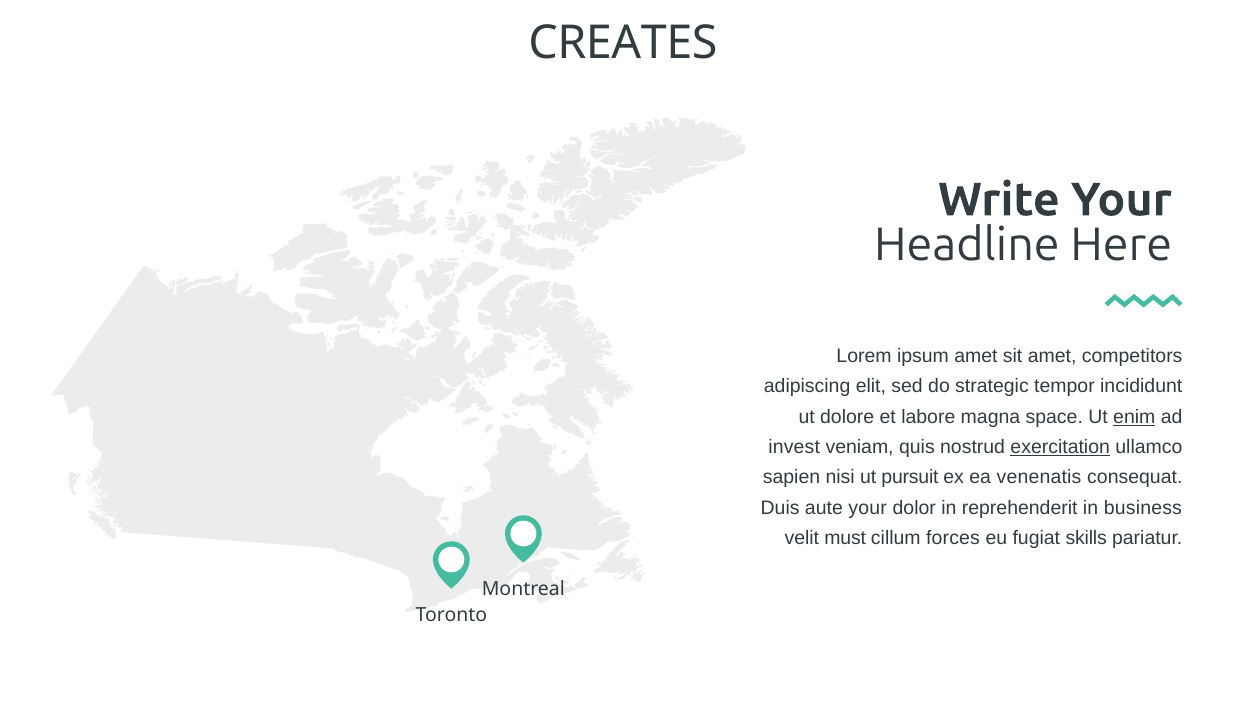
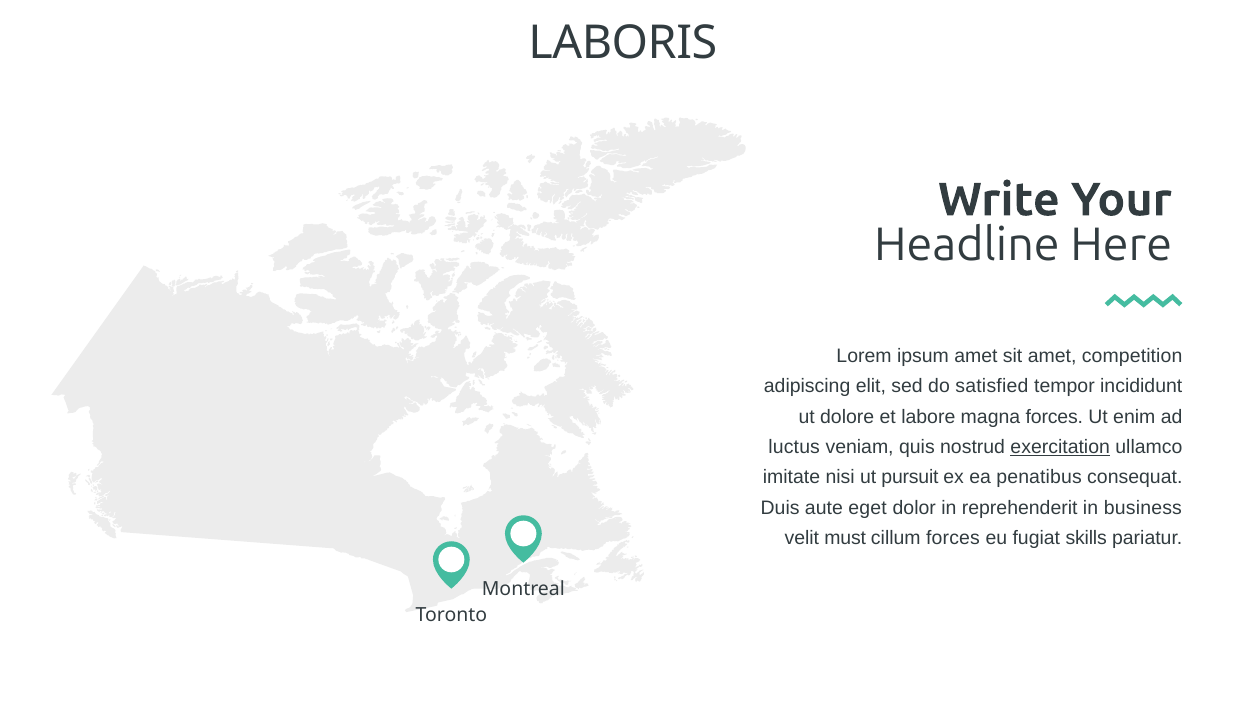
CREATES: CREATES -> LABORIS
competitors: competitors -> competition
strategic: strategic -> satisfied
magna space: space -> forces
enim underline: present -> none
invest: invest -> luctus
sapien: sapien -> imitate
venenatis: venenatis -> penatibus
aute your: your -> eget
